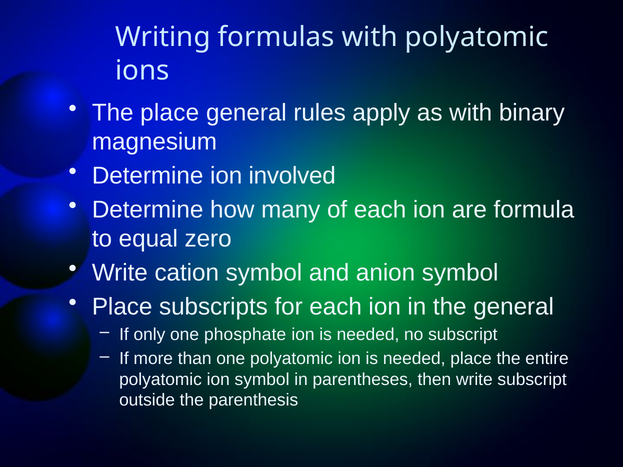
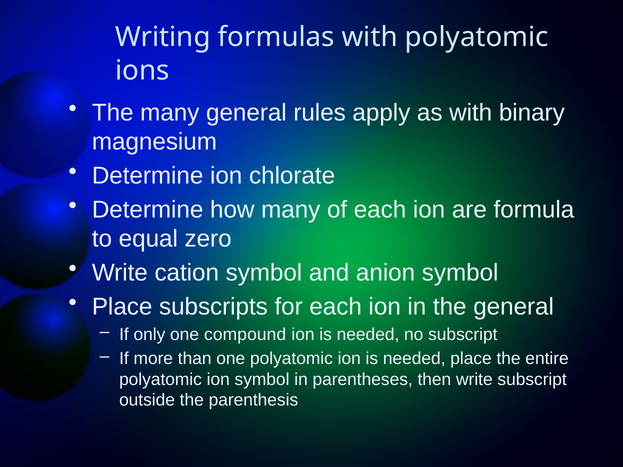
The place: place -> many
involved: involved -> chlorate
phosphate: phosphate -> compound
